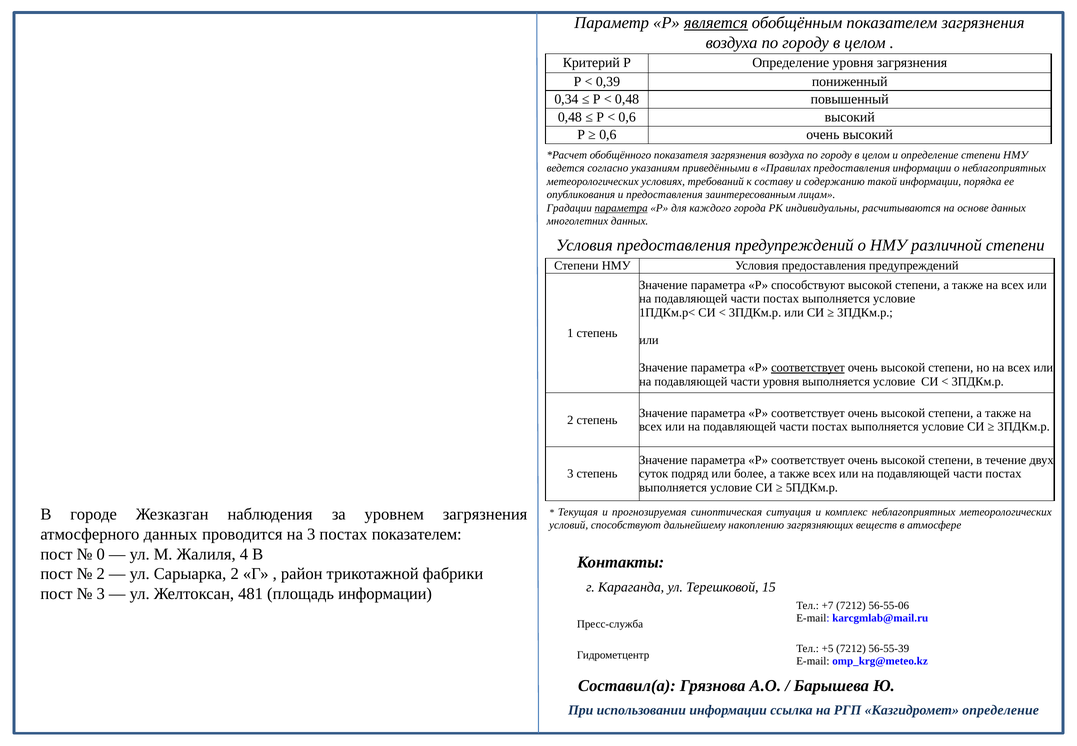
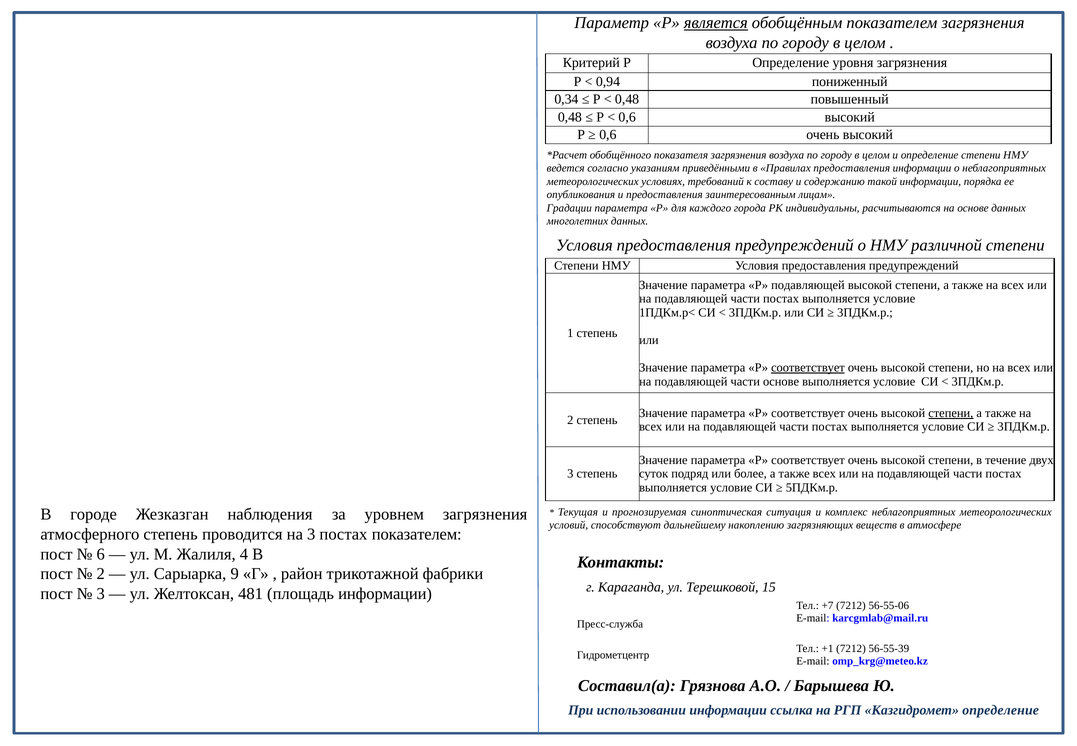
0,39: 0,39 -> 0,94
параметра at (621, 208) underline: present -> none
Р способствуют: способствуют -> подавляющей
части уровня: уровня -> основе
степени at (951, 413) underline: none -> present
атмосферного данных: данных -> степень
0: 0 -> 6
Сарыарка 2: 2 -> 9
+5: +5 -> +1
